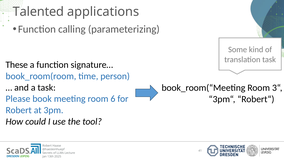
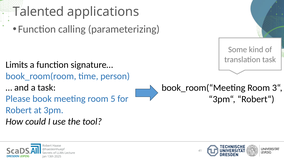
These: These -> Limits
6: 6 -> 5
